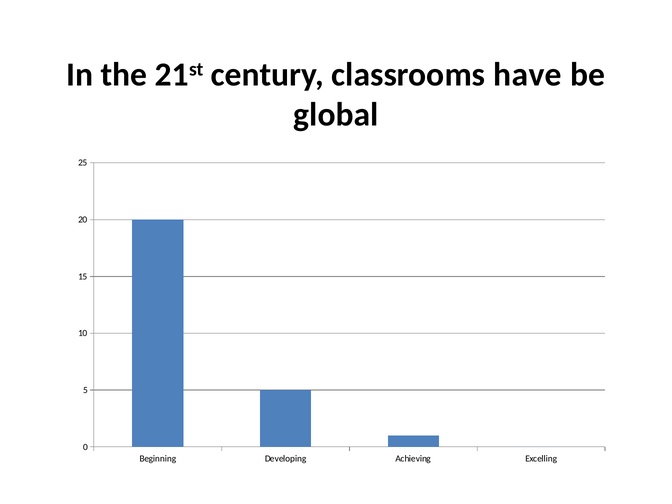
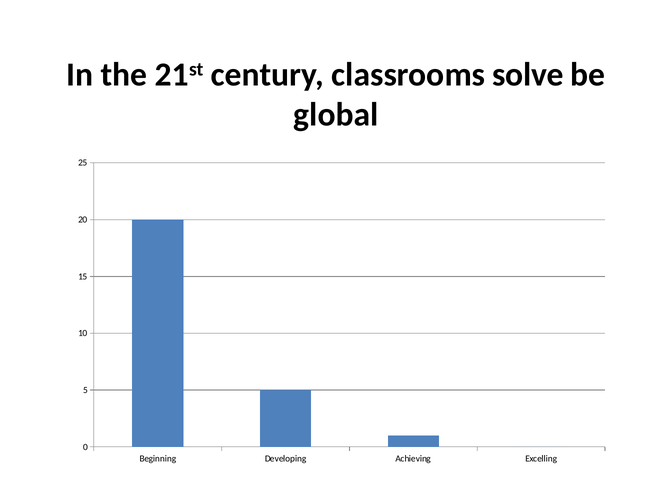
have: have -> solve
